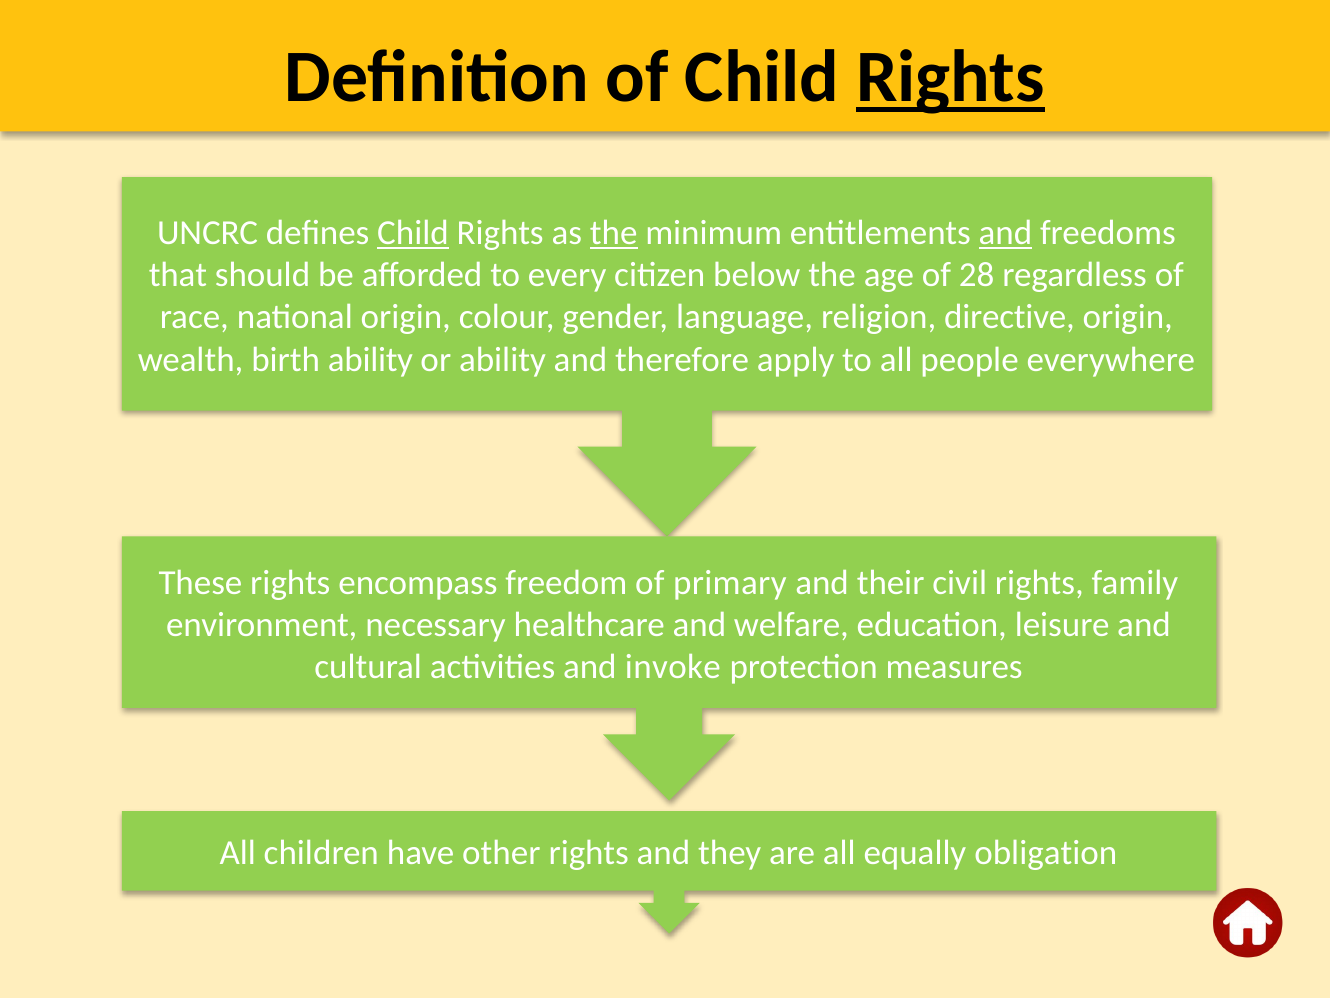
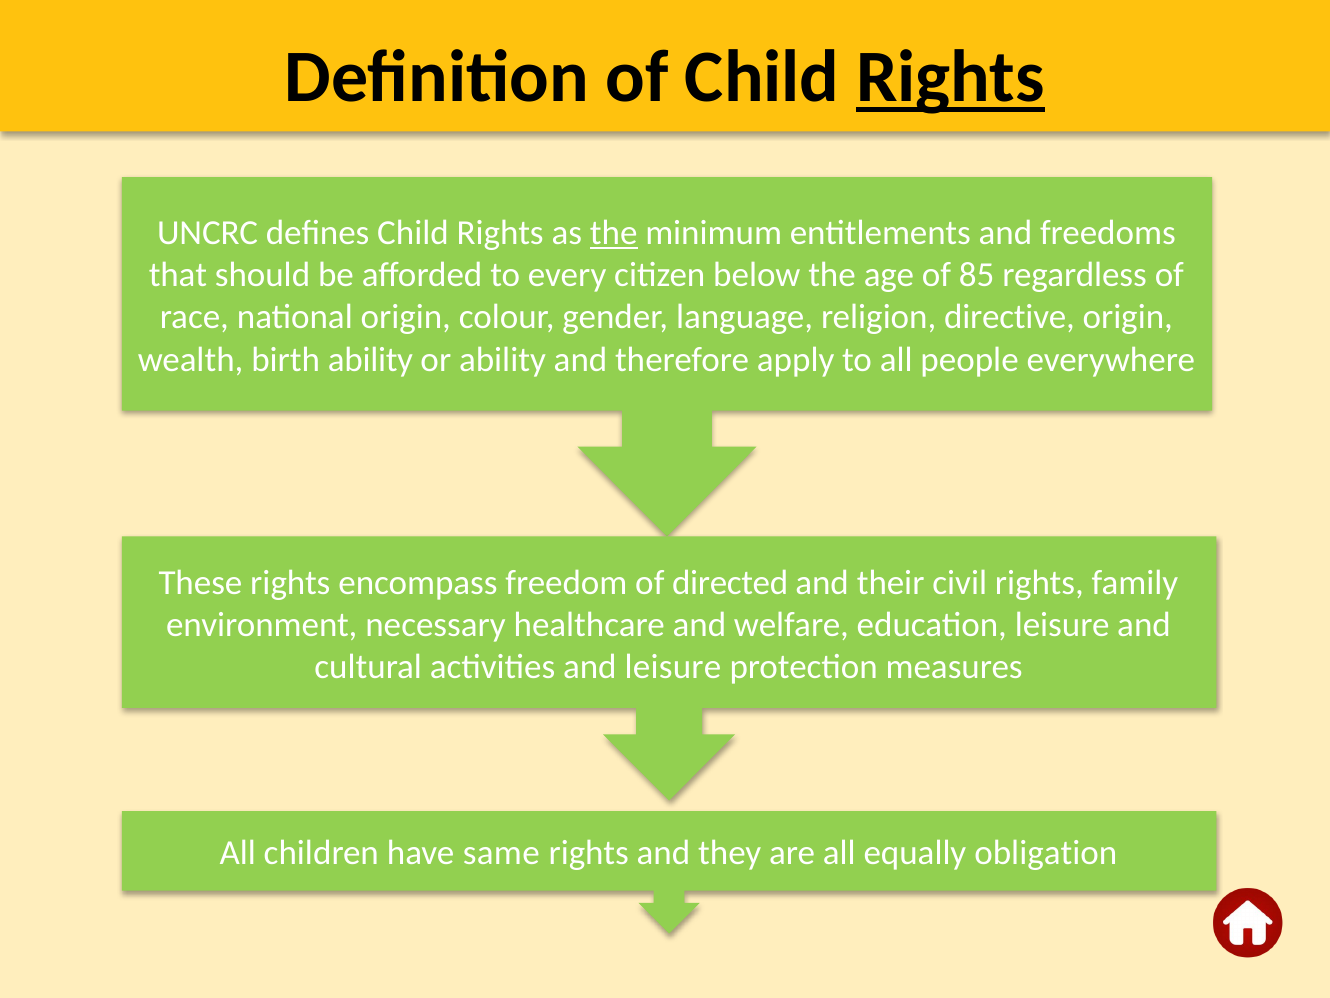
Child at (413, 233) underline: present -> none
and at (1005, 233) underline: present -> none
28: 28 -> 85
primary: primary -> directed
and invoke: invoke -> leisure
other: other -> same
